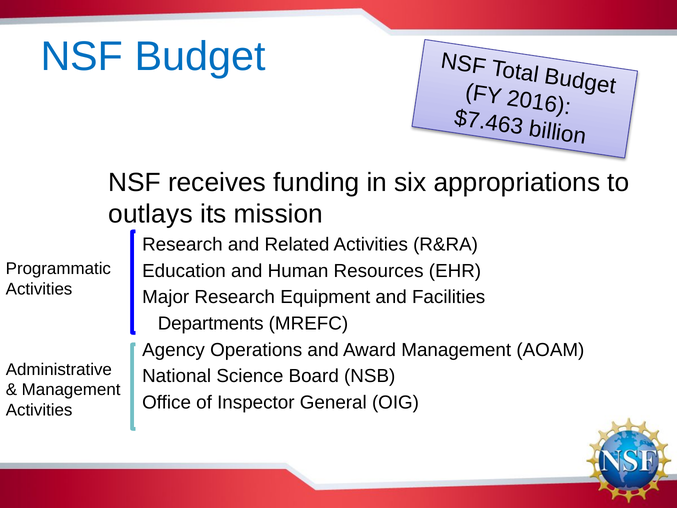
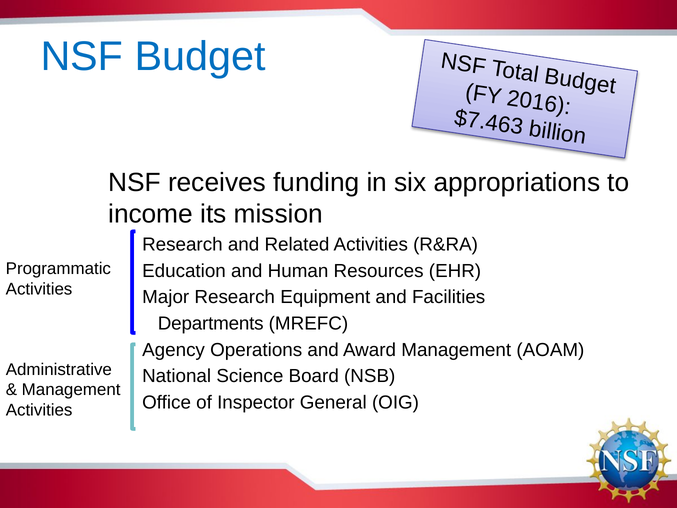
outlays: outlays -> income
